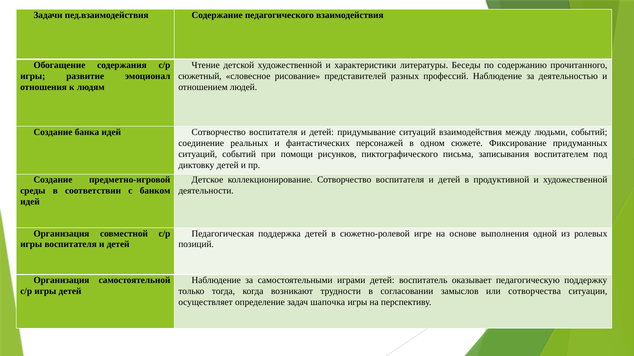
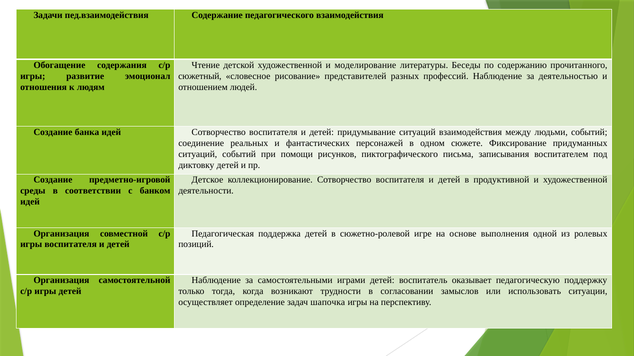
характеристики: характеристики -> моделирование
сотворчества: сотворчества -> использовать
